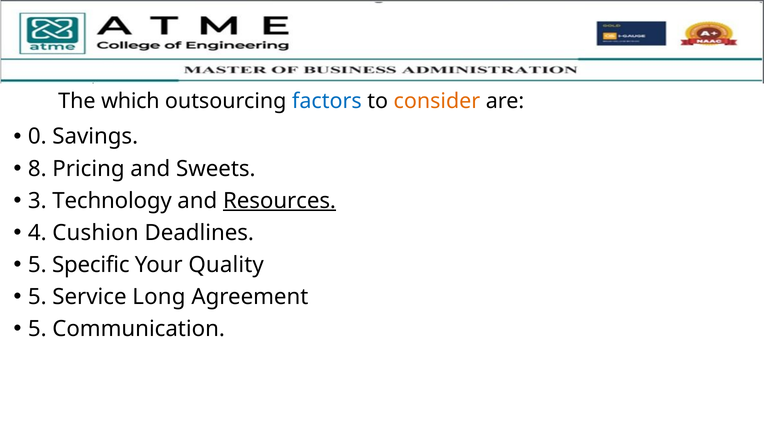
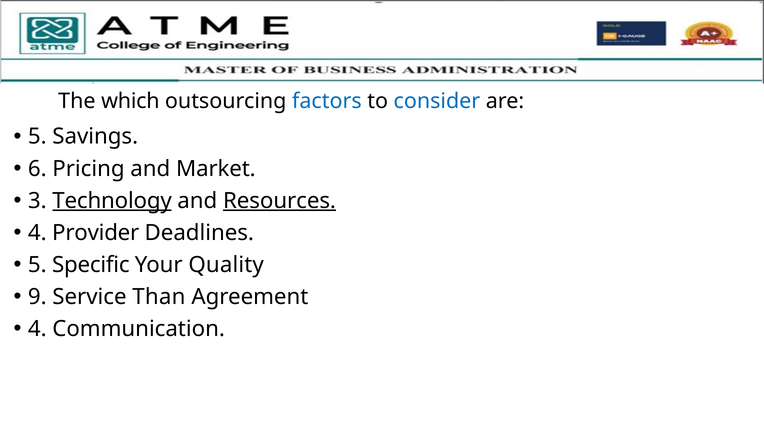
consider colour: orange -> blue
0 at (37, 137): 0 -> 5
8: 8 -> 6
Sweets: Sweets -> Market
Technology underline: none -> present
Cushion: Cushion -> Provider
5 at (37, 297): 5 -> 9
Long: Long -> Than
5 at (37, 329): 5 -> 4
